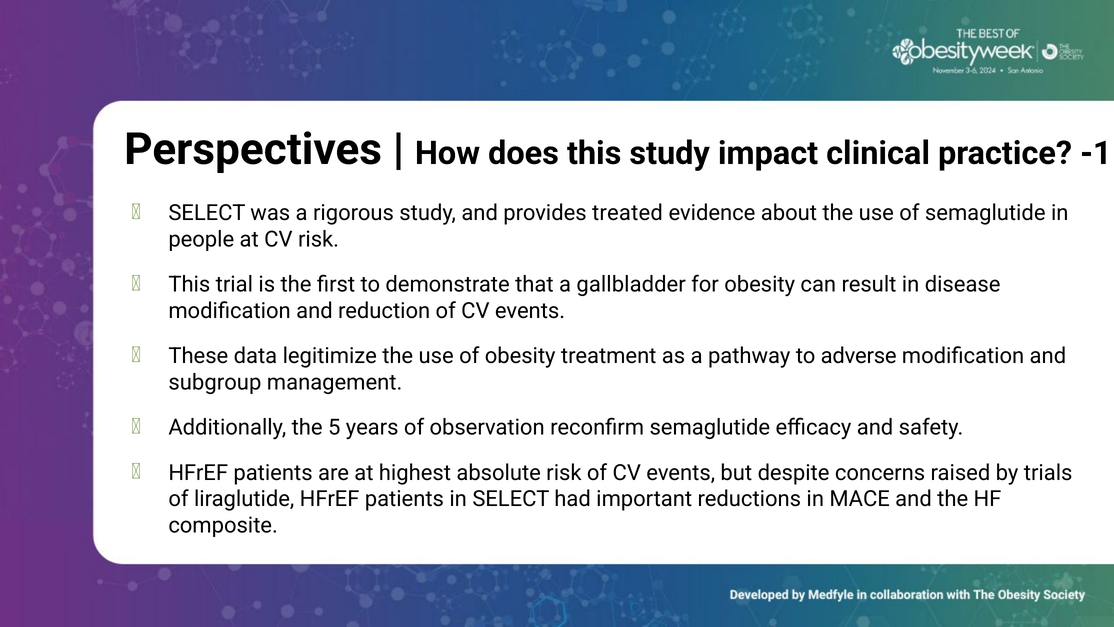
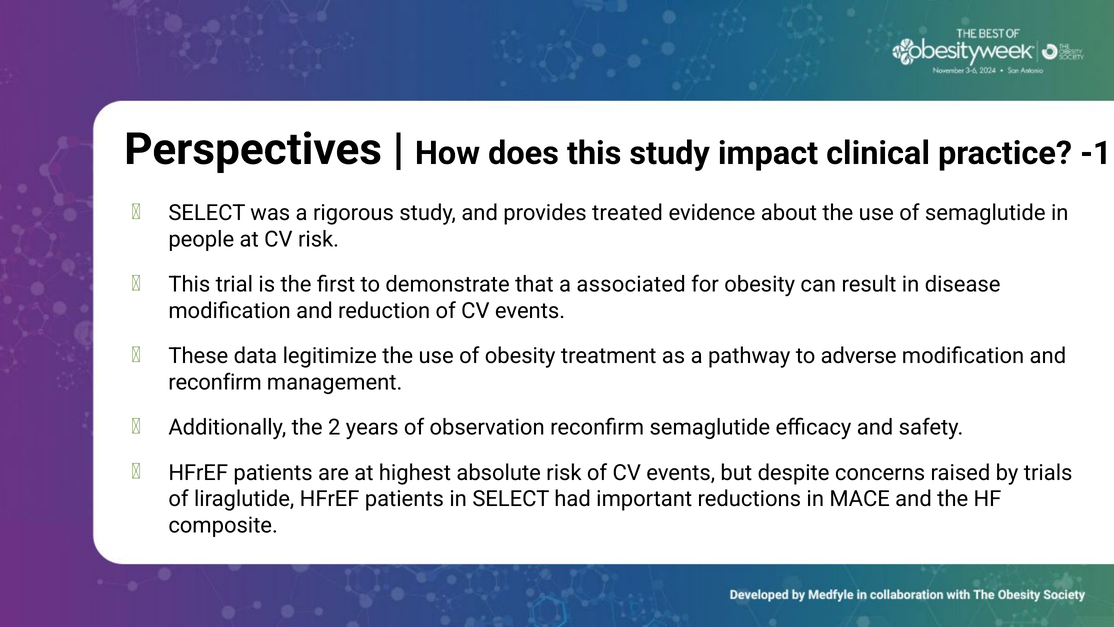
gallbladder: gallbladder -> associated
subgroup at (215, 382): subgroup -> reconfirm
5: 5 -> 2
